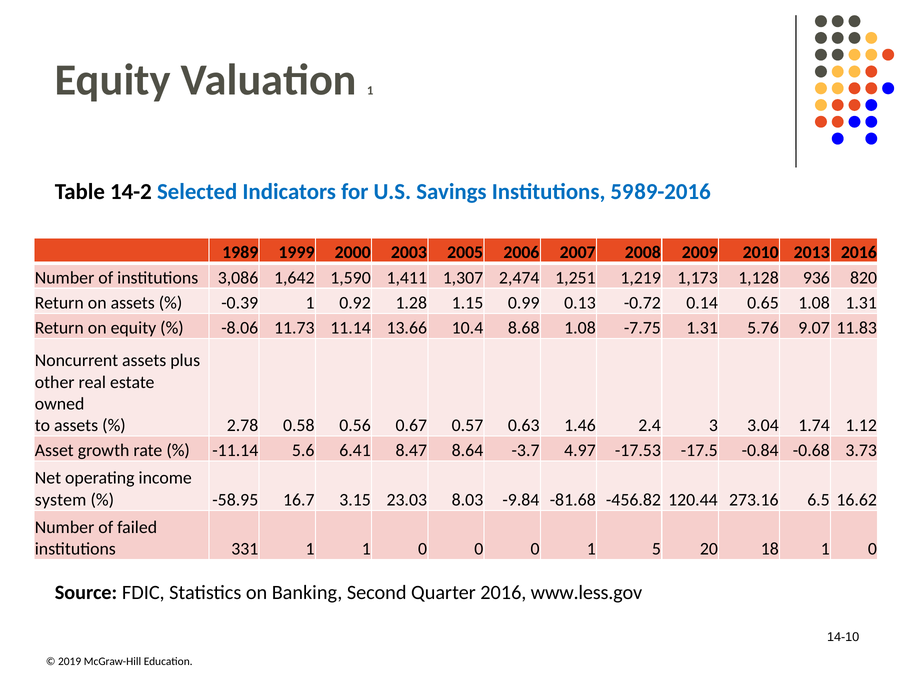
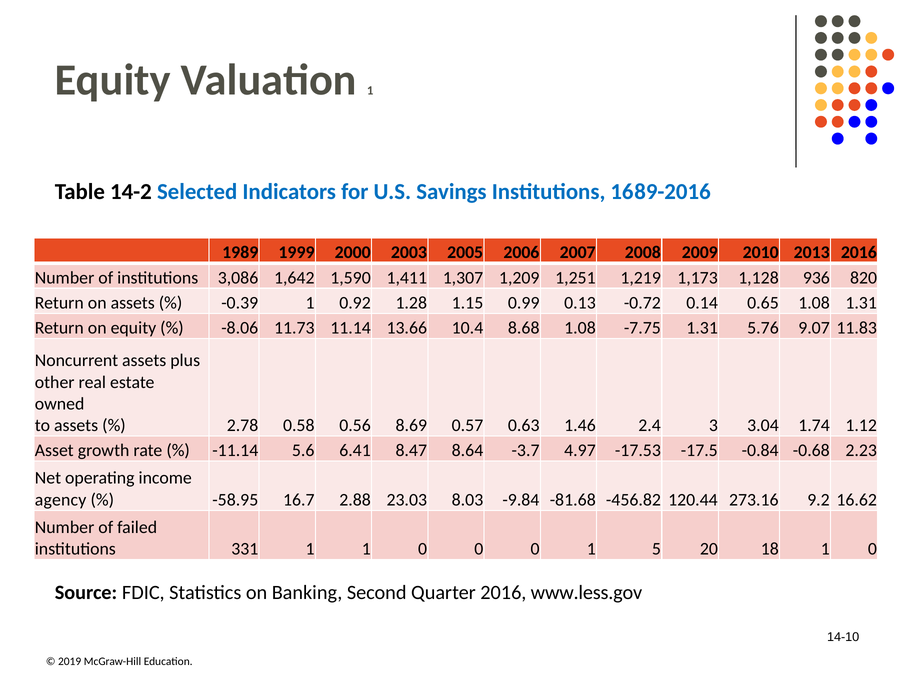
59: 59 -> 16
2,474: 2,474 -> 1,209
0.67: 0.67 -> 8.69
3.73: 3.73 -> 2.23
system: system -> agency
3.15: 3.15 -> 2.88
6.5: 6.5 -> 9.2
